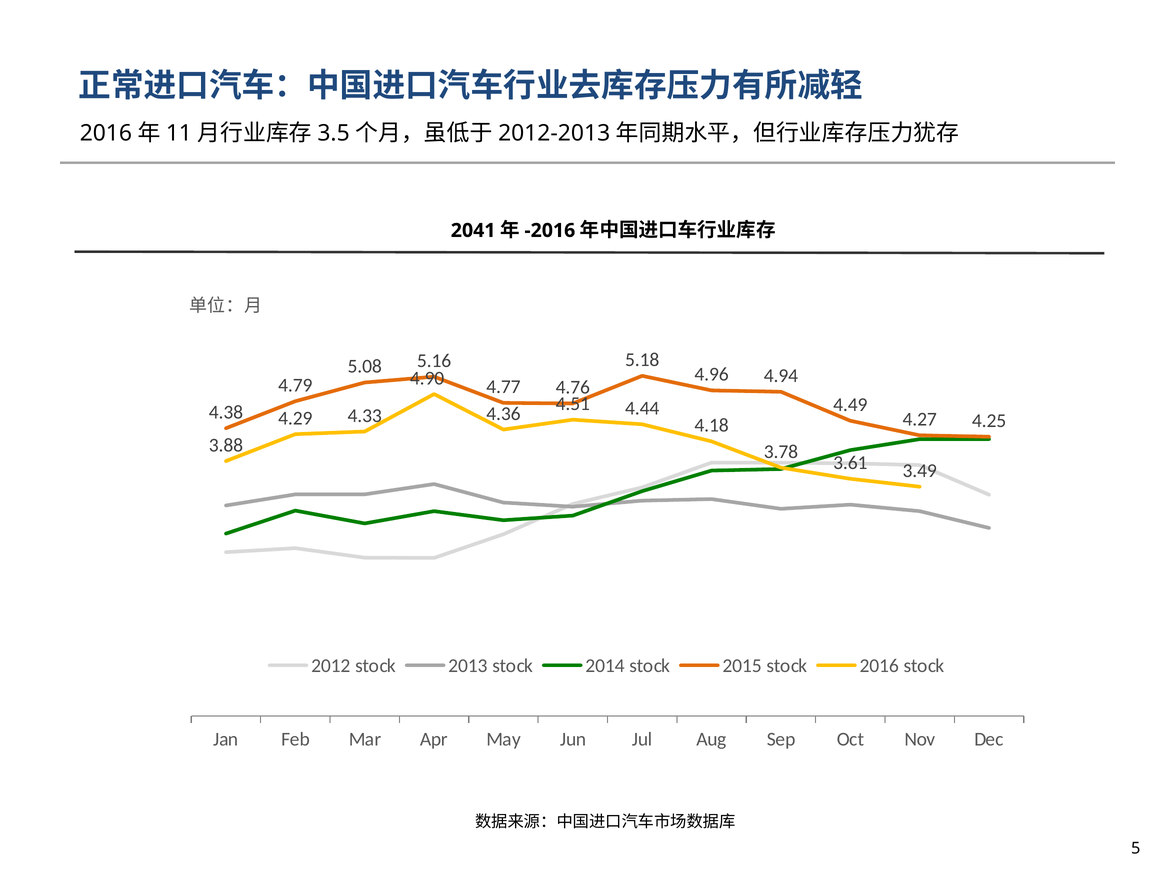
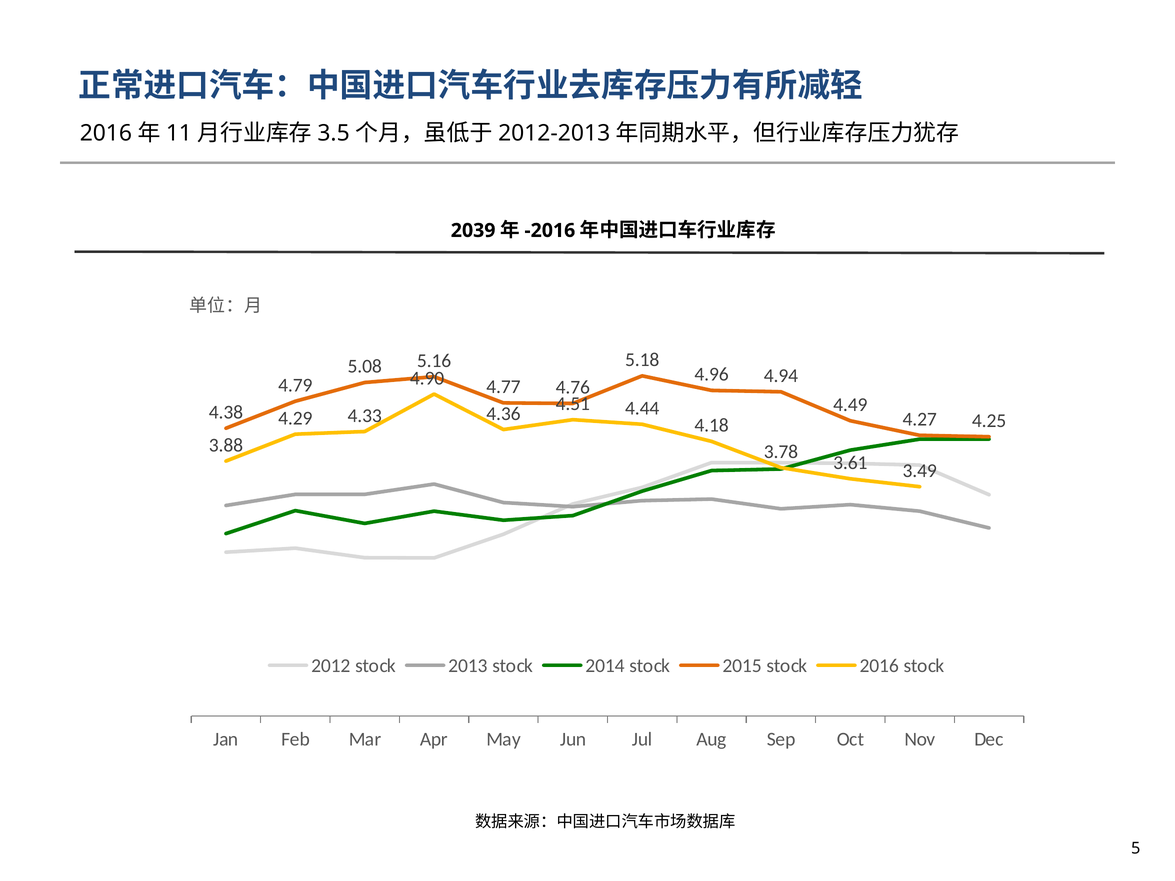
2041: 2041 -> 2039
